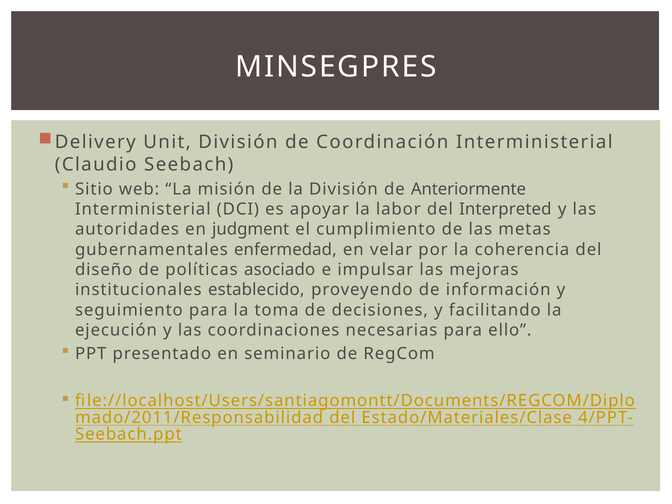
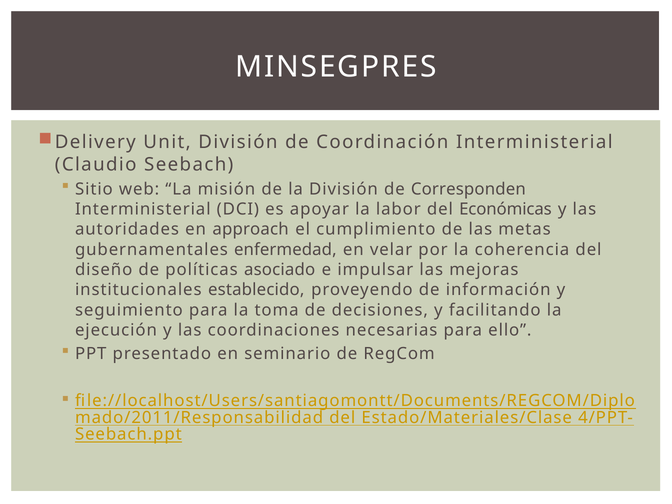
Anteriormente: Anteriormente -> Corresponden
Interpreted: Interpreted -> Económicas
judgment: judgment -> approach
